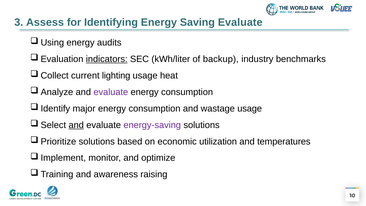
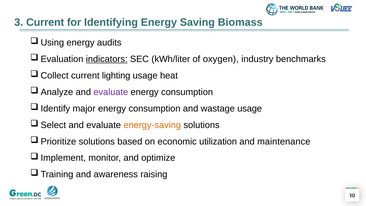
3 Assess: Assess -> Current
Saving Evaluate: Evaluate -> Biomass
backup: backup -> oxygen
and at (76, 125) underline: present -> none
energy-saving colour: purple -> orange
temperatures: temperatures -> maintenance
